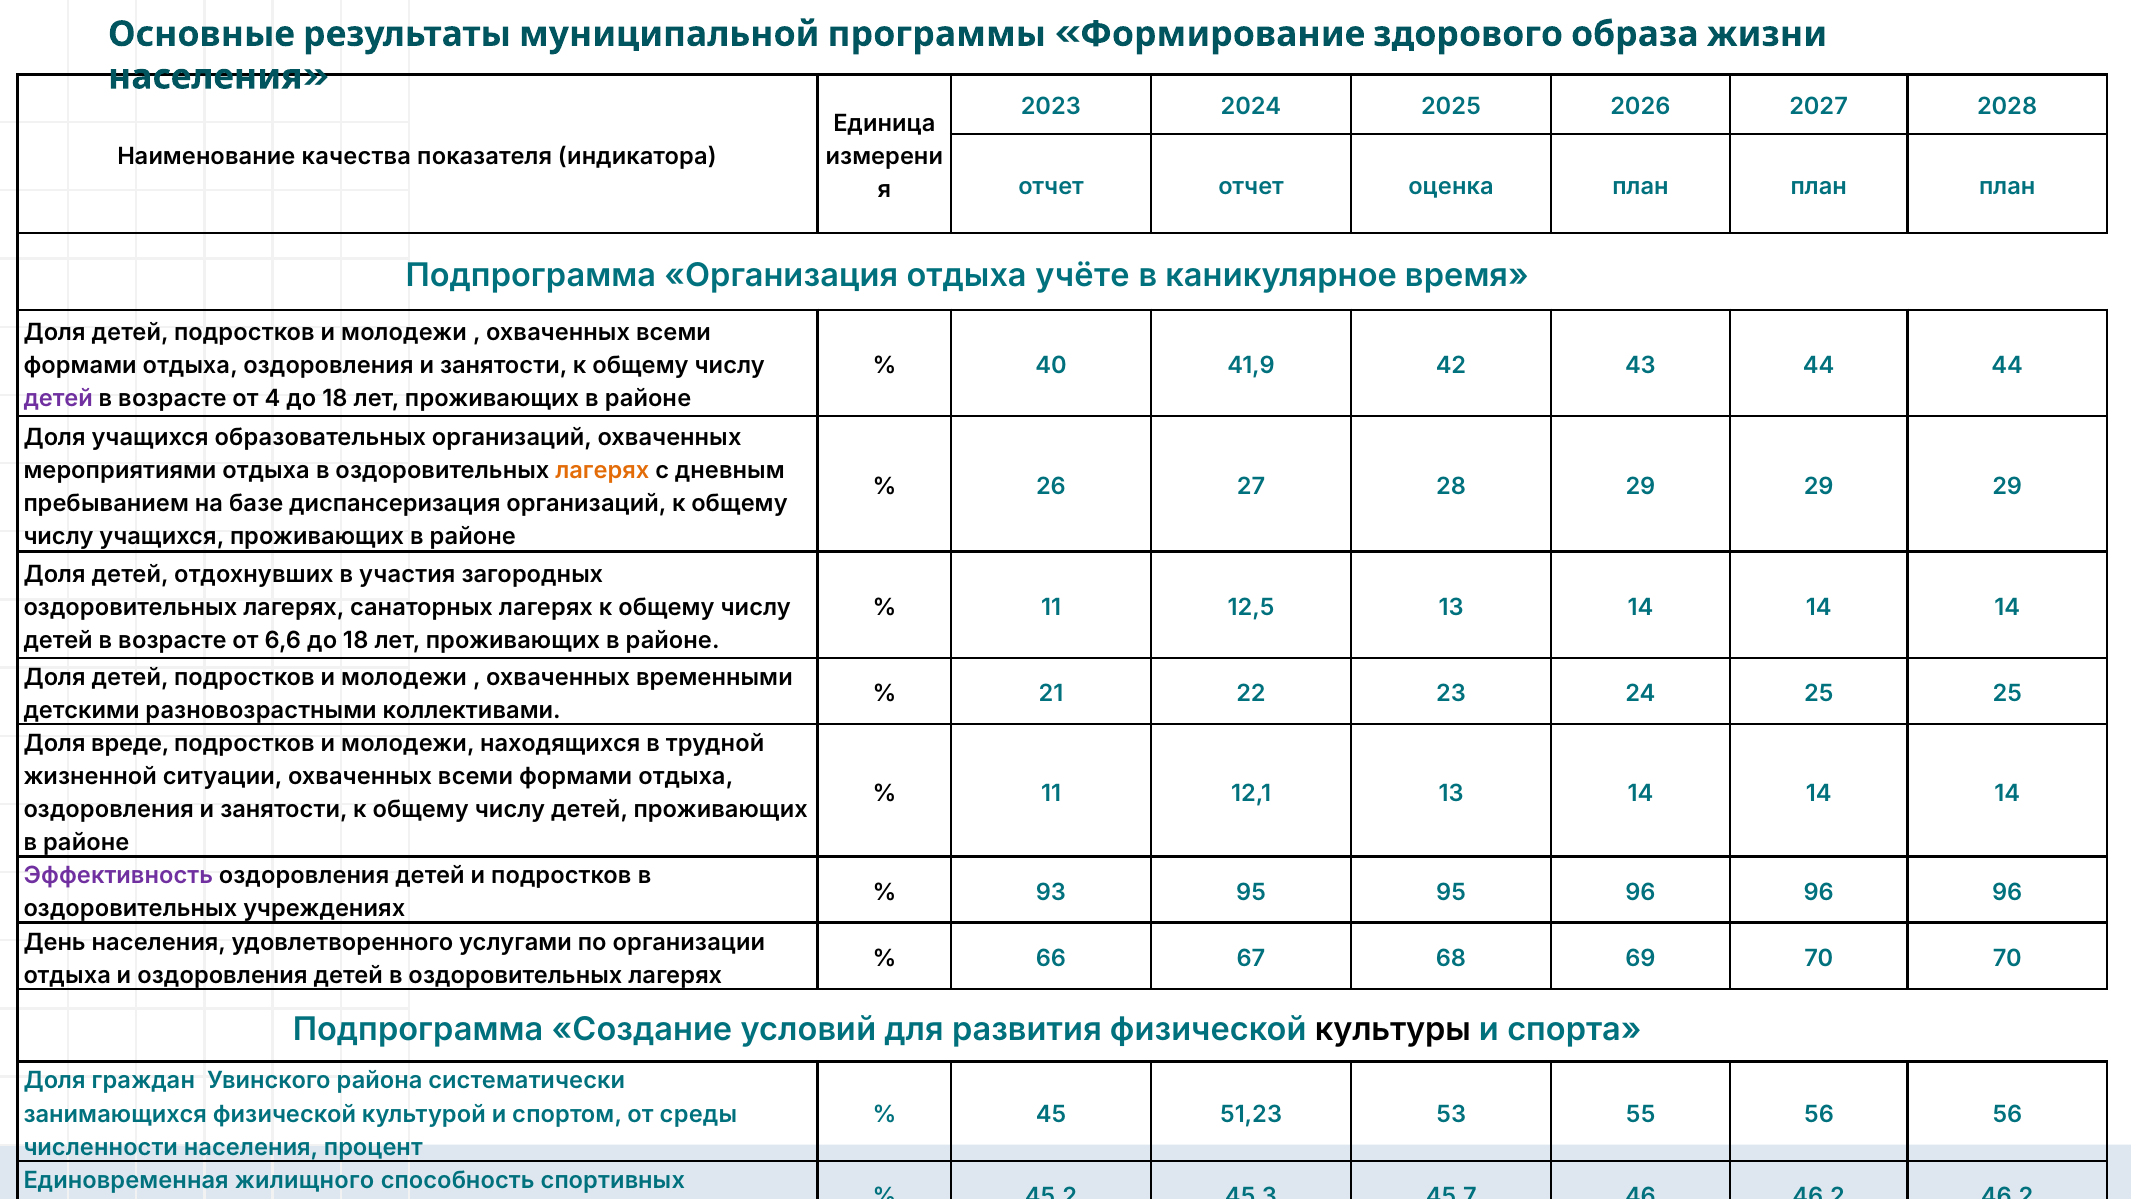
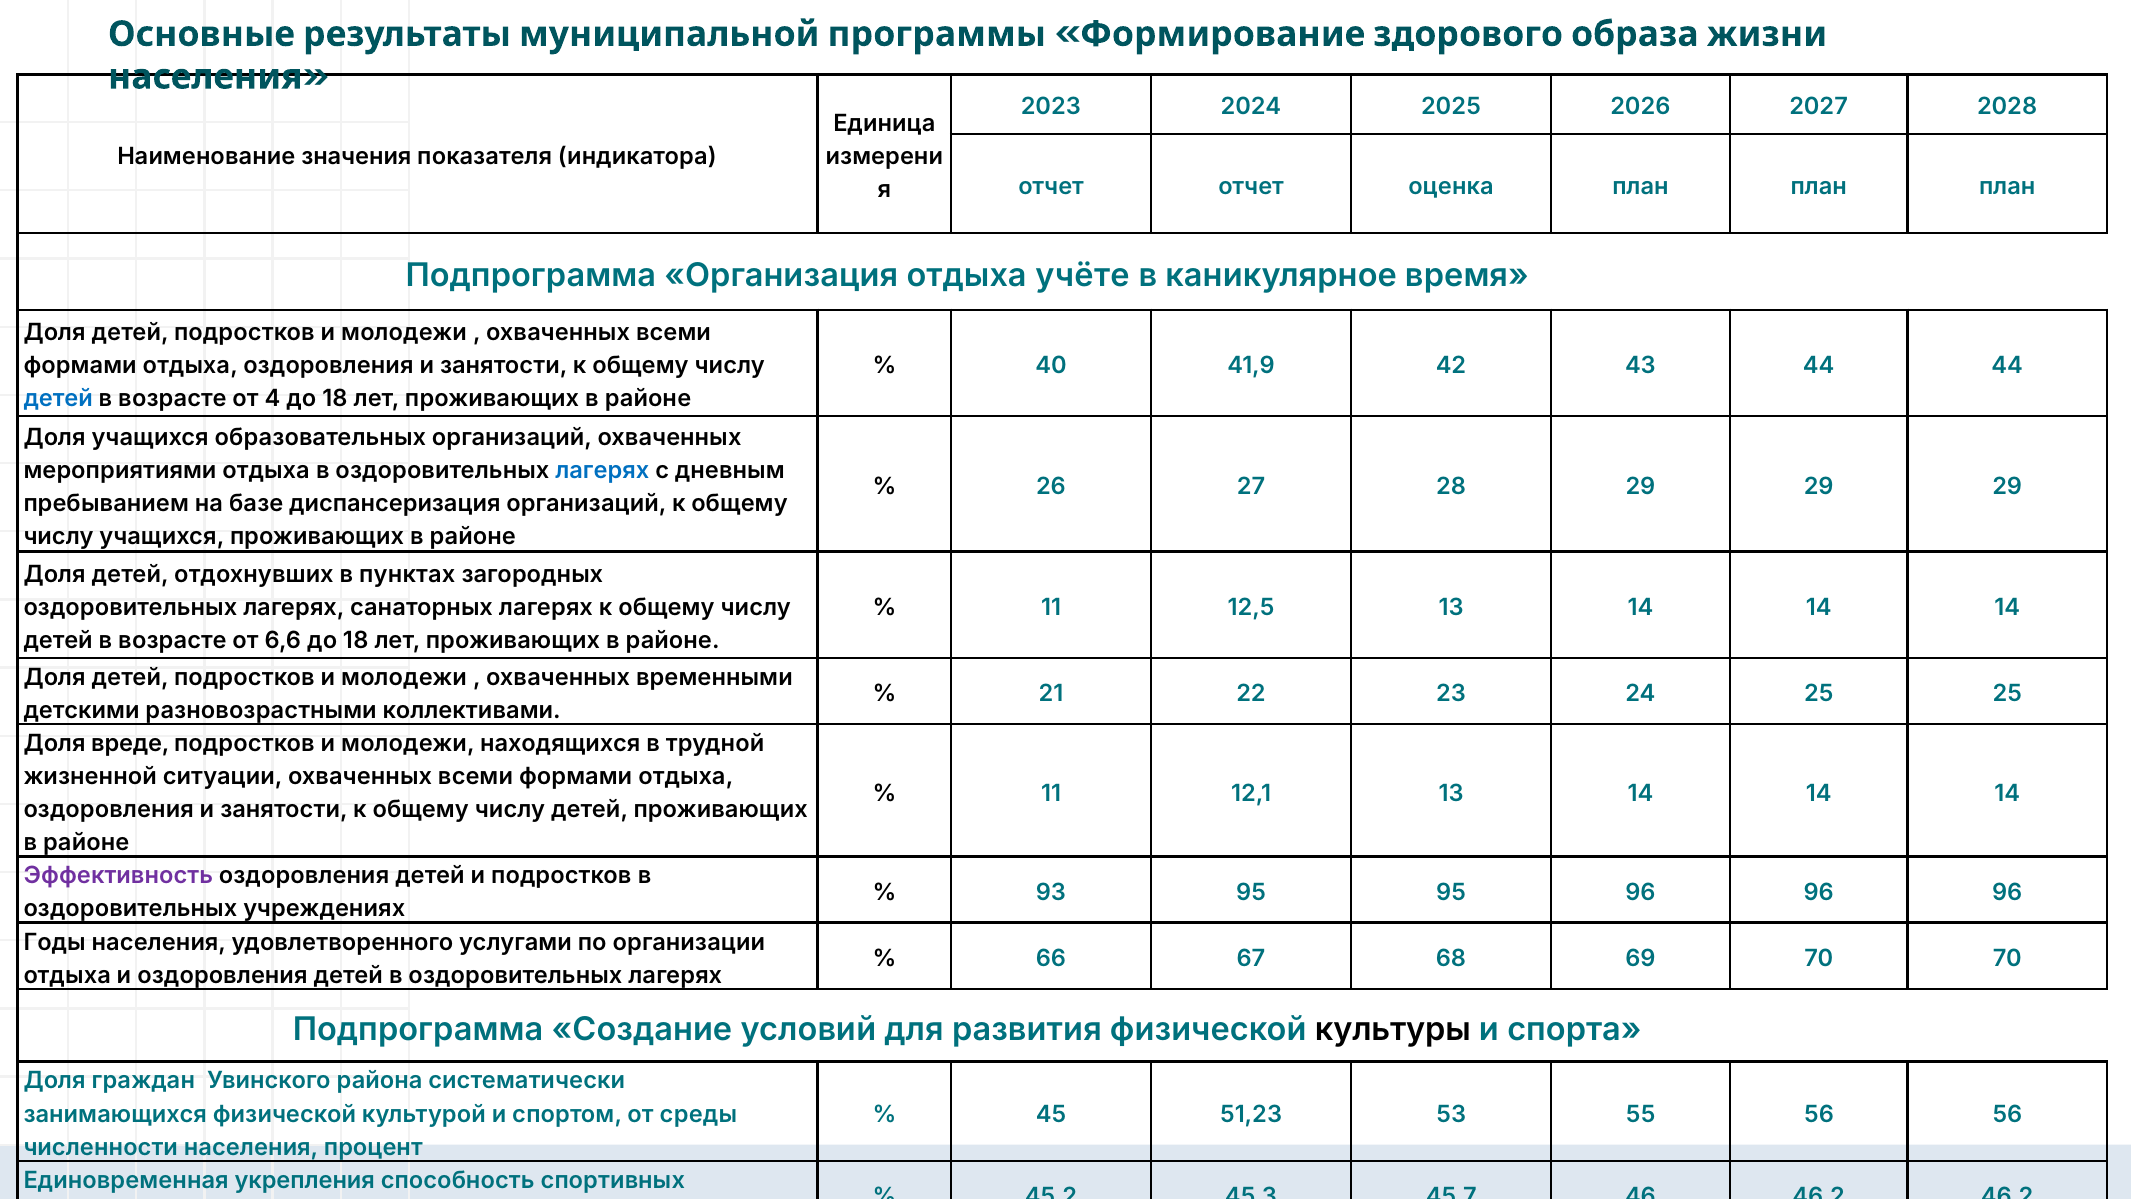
качества: качества -> значения
детей at (58, 399) colour: purple -> blue
лагерях at (602, 470) colour: orange -> blue
участия: участия -> пунктах
День: День -> Годы
жилищного: жилищного -> укрепления
